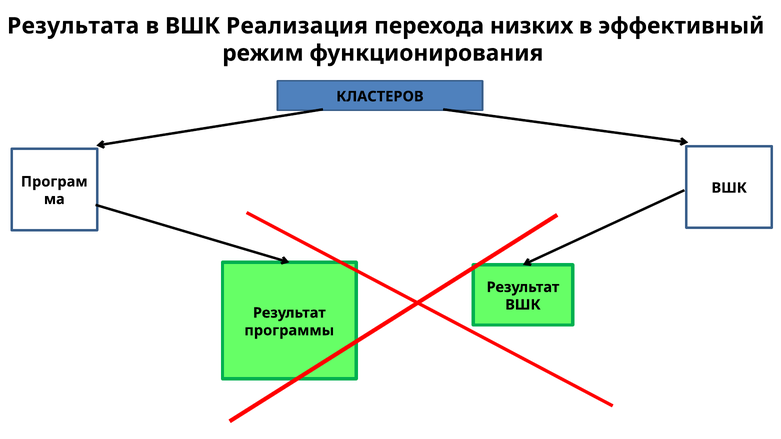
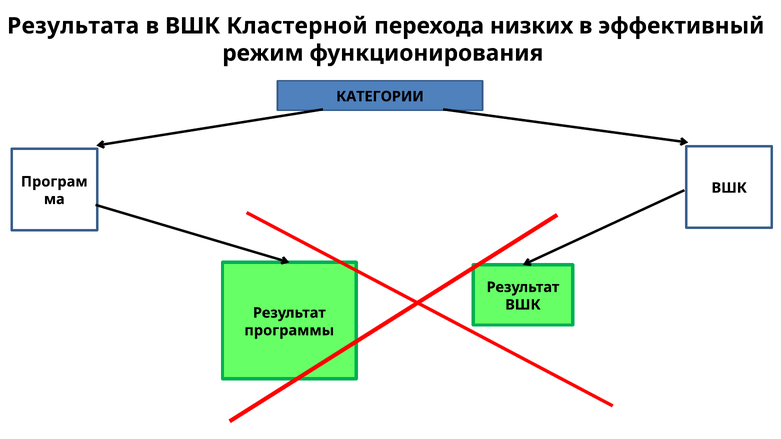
Реализация: Реализация -> Кластерной
КЛАСТЕРОВ: КЛАСТЕРОВ -> КАТЕГОРИИ
